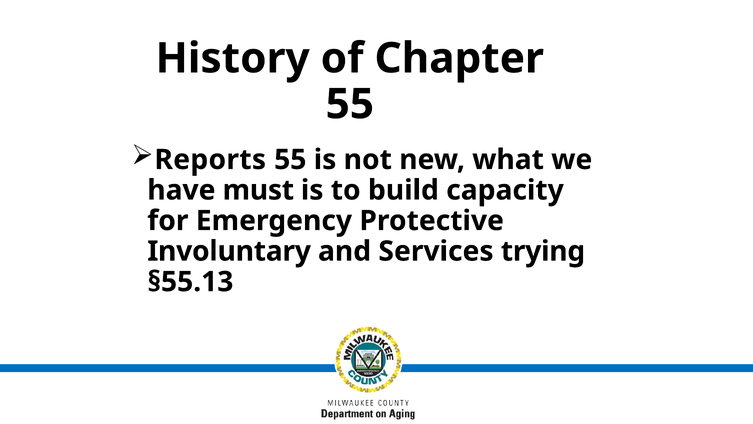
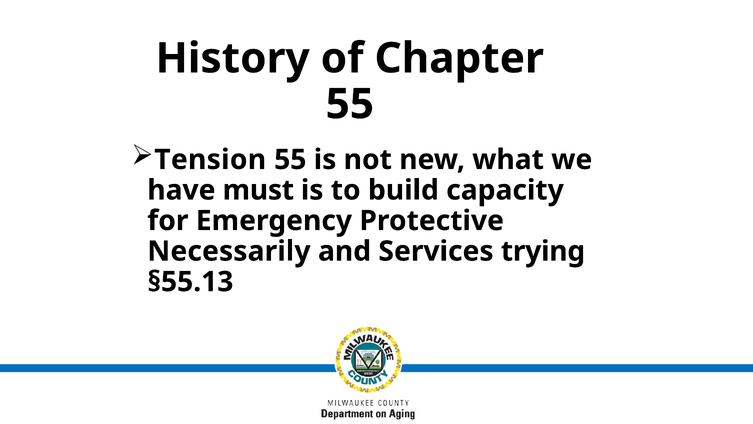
Reports: Reports -> Tension
Involuntary: Involuntary -> Necessarily
